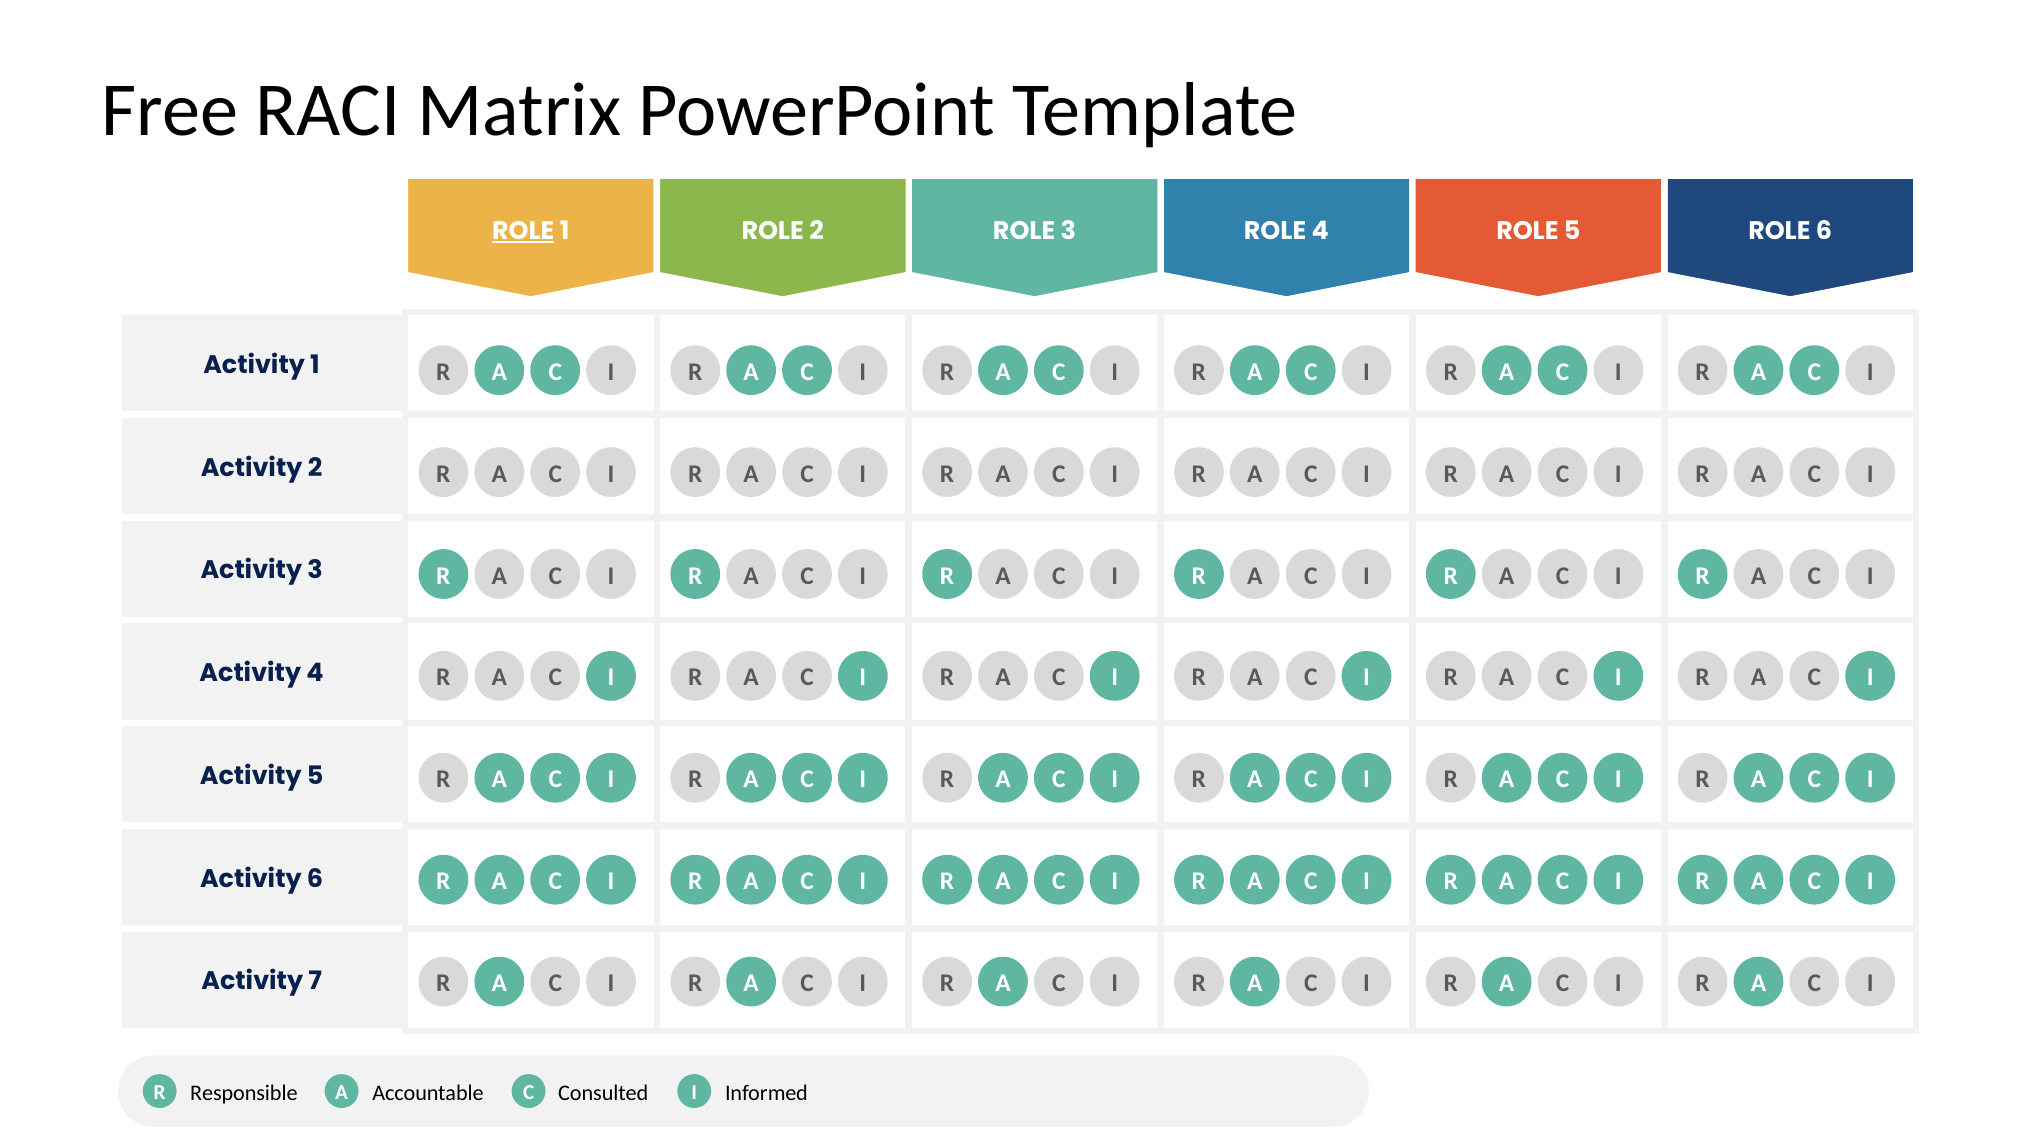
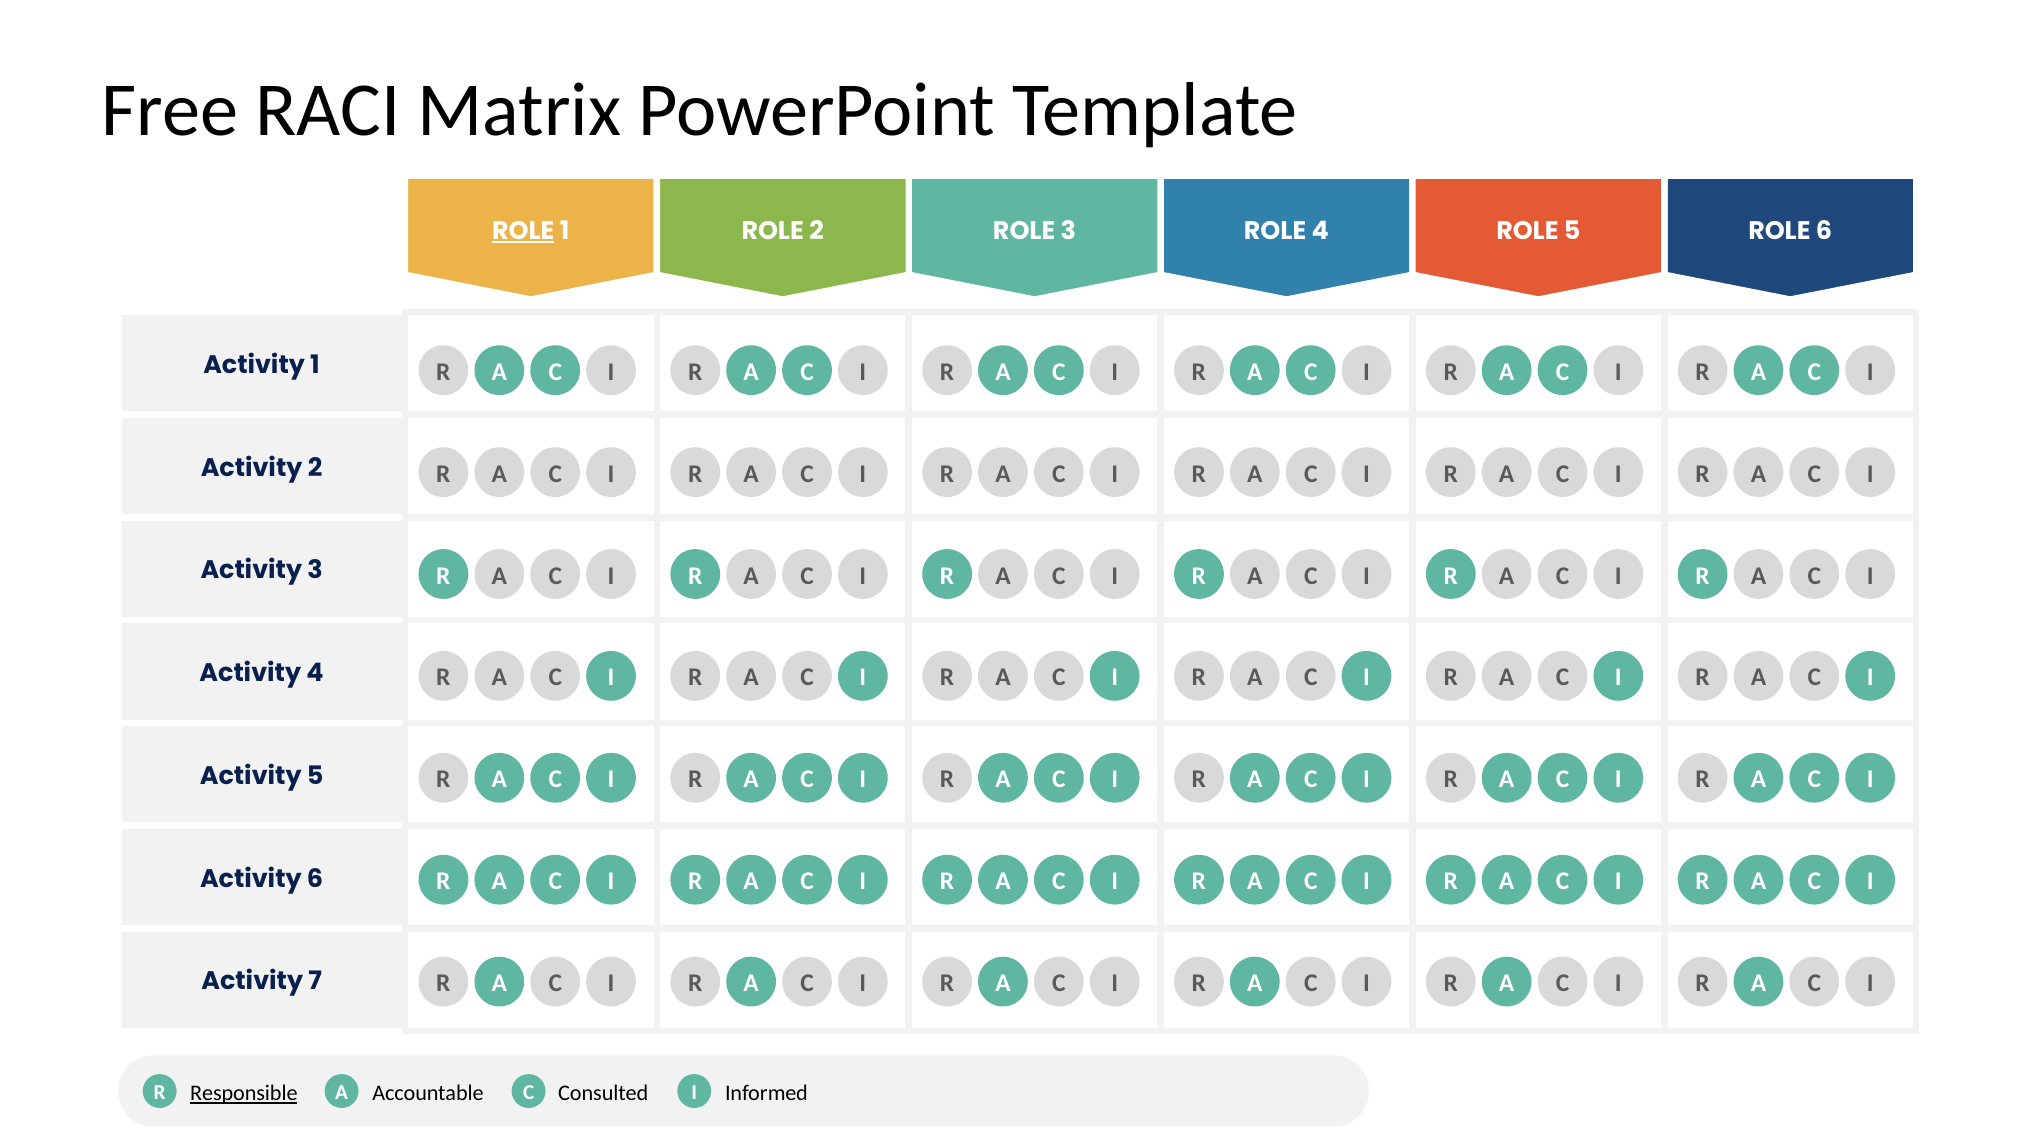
Responsible underline: none -> present
